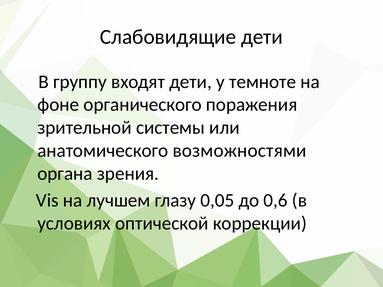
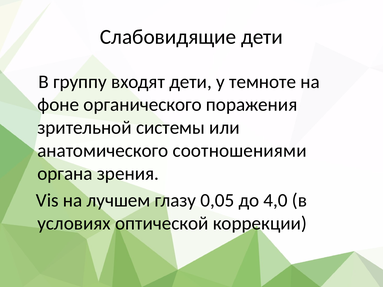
возможностями: возможностями -> соотношениями
0,6: 0,6 -> 4,0
